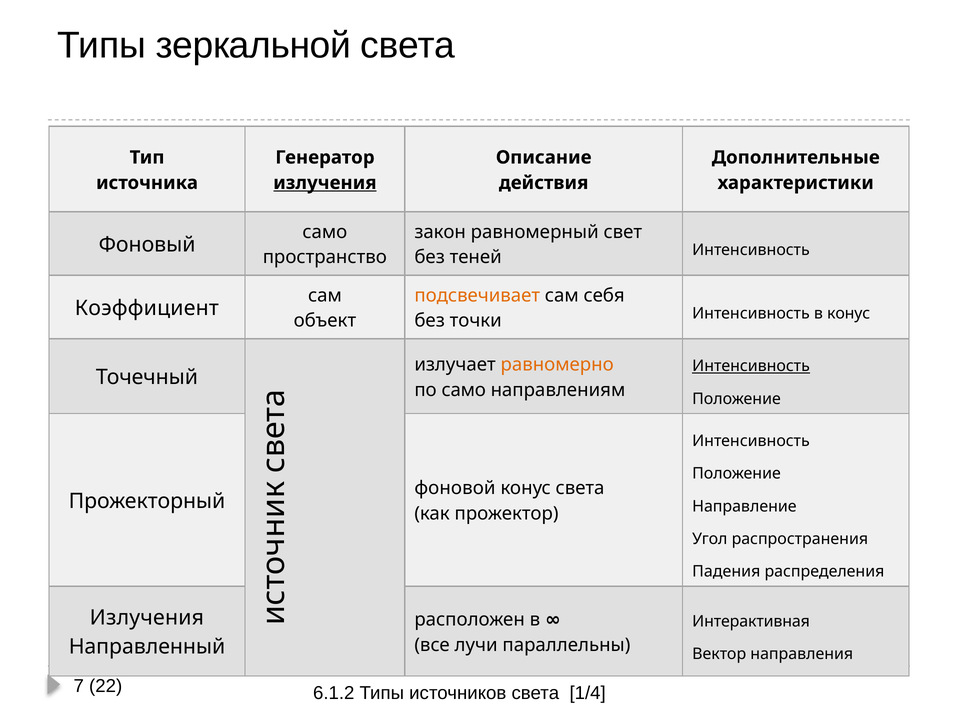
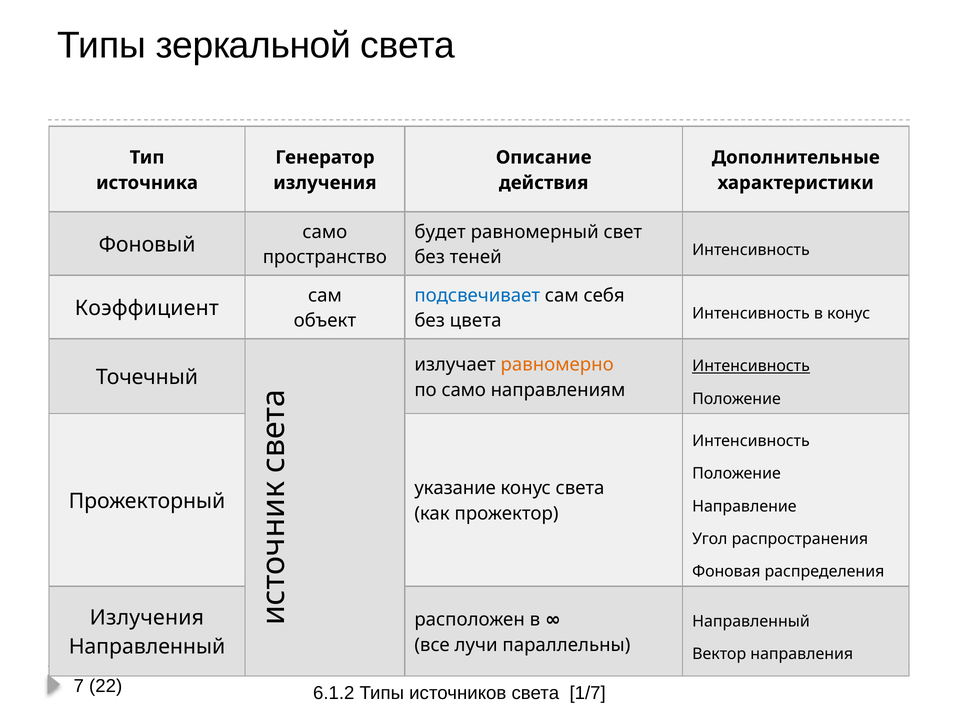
излучения at (325, 183) underline: present -> none
закон: закон -> будет
подсвечивает colour: orange -> blue
точки: точки -> цвета
фоновой: фоновой -> указание
Падения: Падения -> Фоновая
Интерактивная at (751, 621): Интерактивная -> Направленный
1/4: 1/4 -> 1/7
